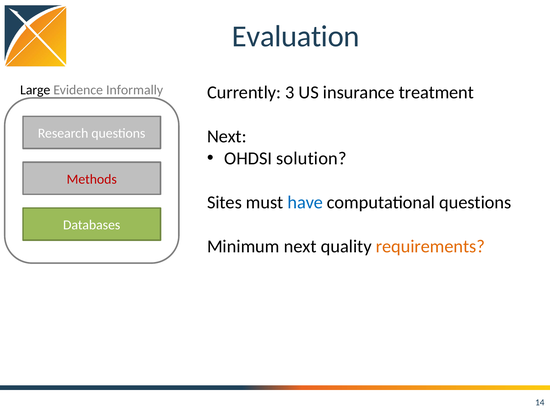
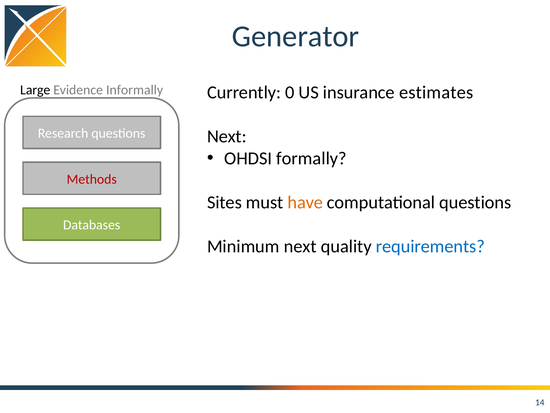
Evaluation: Evaluation -> Generator
3: 3 -> 0
treatment: treatment -> estimates
solution: solution -> formally
have colour: blue -> orange
requirements colour: orange -> blue
